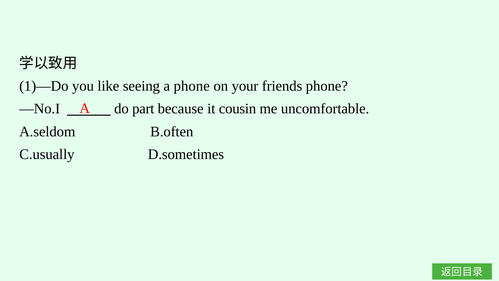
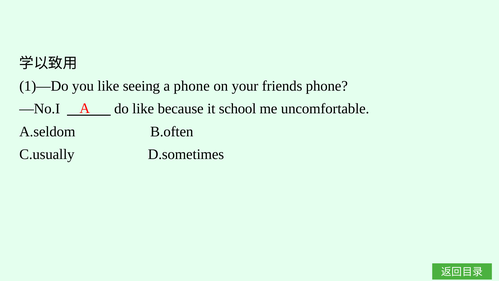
do part: part -> like
cousin: cousin -> school
